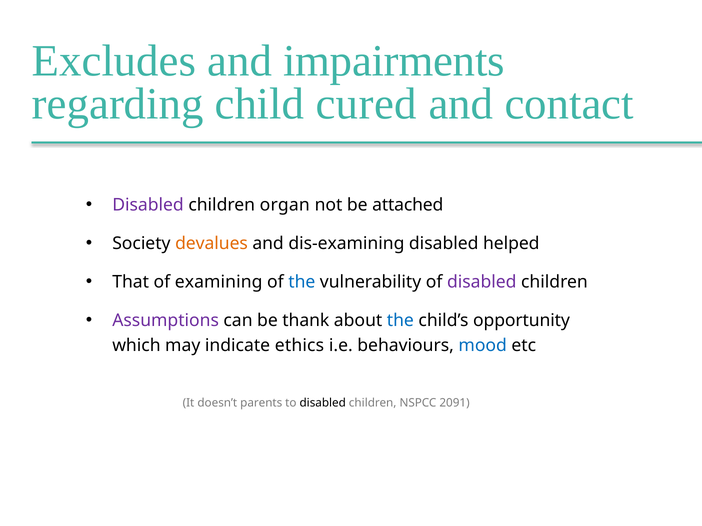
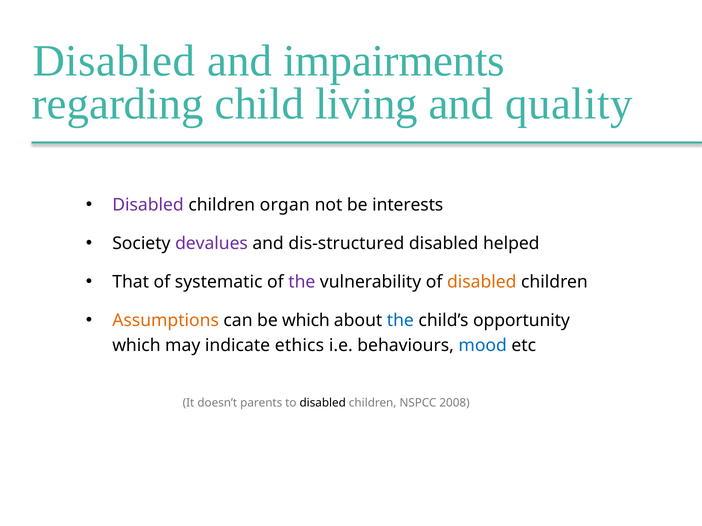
Excludes at (114, 61): Excludes -> Disabled
cured: cured -> living
contact: contact -> quality
attached: attached -> interests
devalues colour: orange -> purple
dis-examining: dis-examining -> dis-structured
examining: examining -> systematic
the at (302, 282) colour: blue -> purple
disabled at (482, 282) colour: purple -> orange
Assumptions colour: purple -> orange
be thank: thank -> which
2091: 2091 -> 2008
